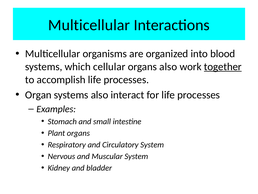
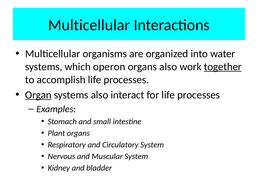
blood: blood -> water
cellular: cellular -> operon
Organ underline: none -> present
